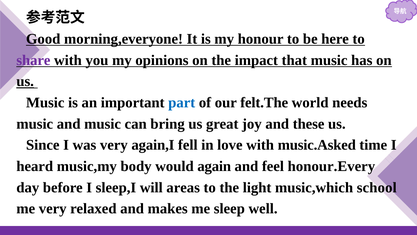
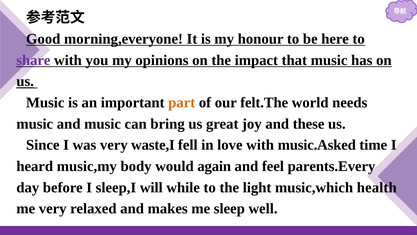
part colour: blue -> orange
again,I: again,I -> waste,I
honour.Every: honour.Every -> parents.Every
areas: areas -> while
school: school -> health
